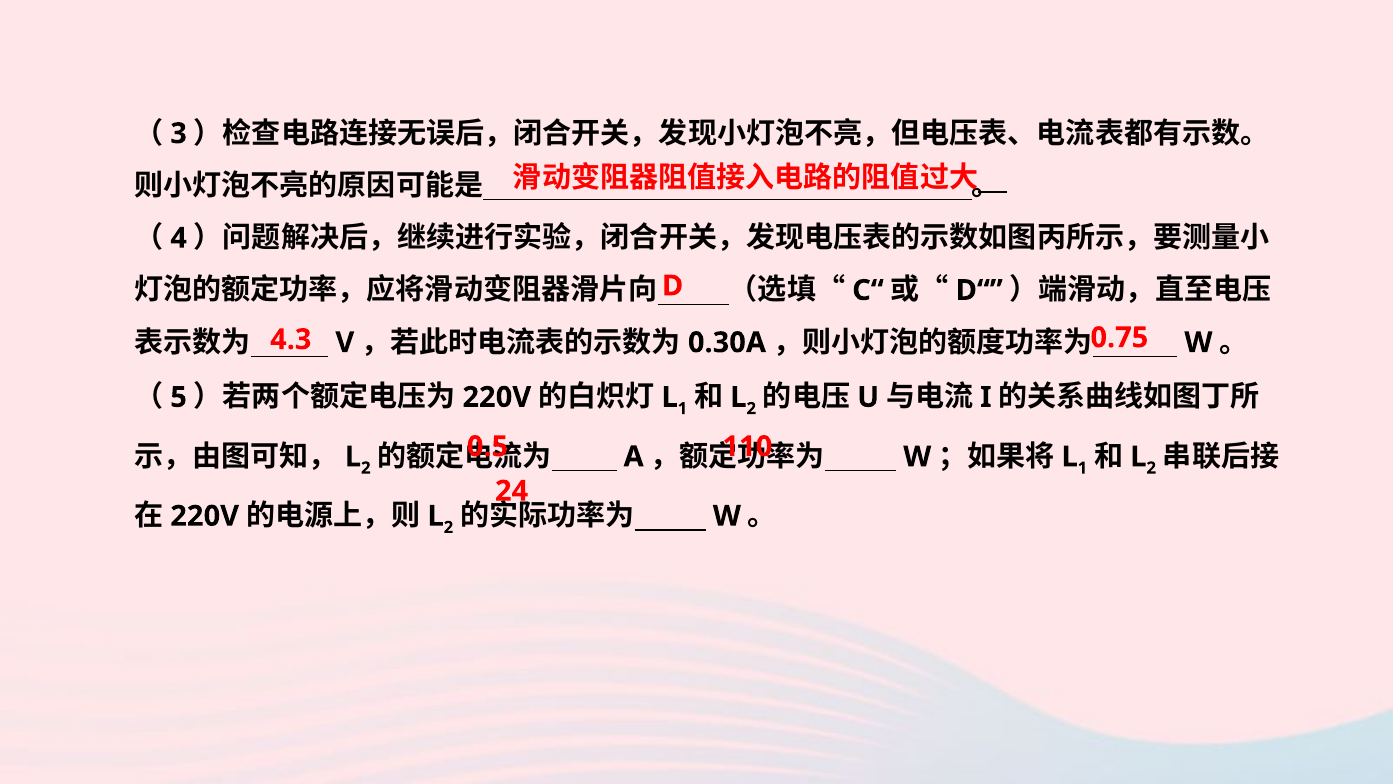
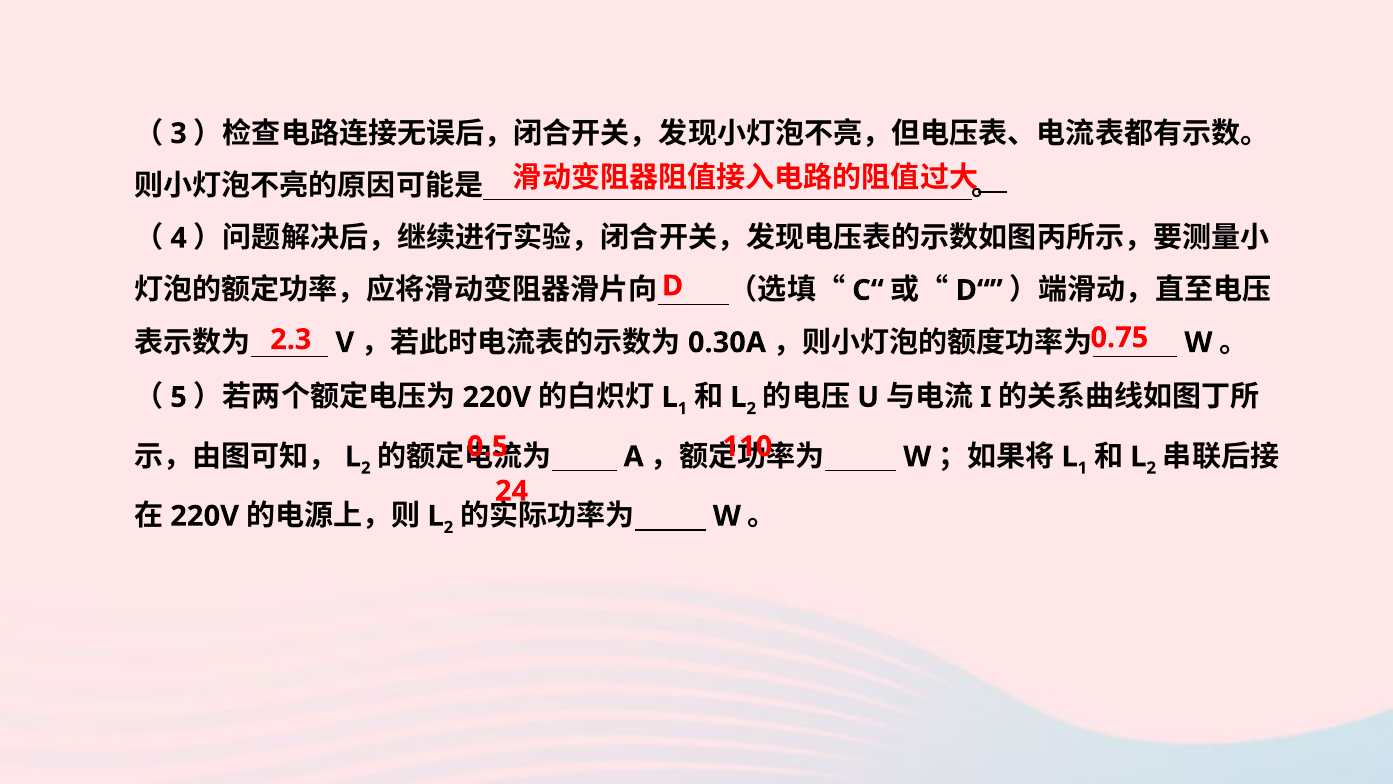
4.3: 4.3 -> 2.3
